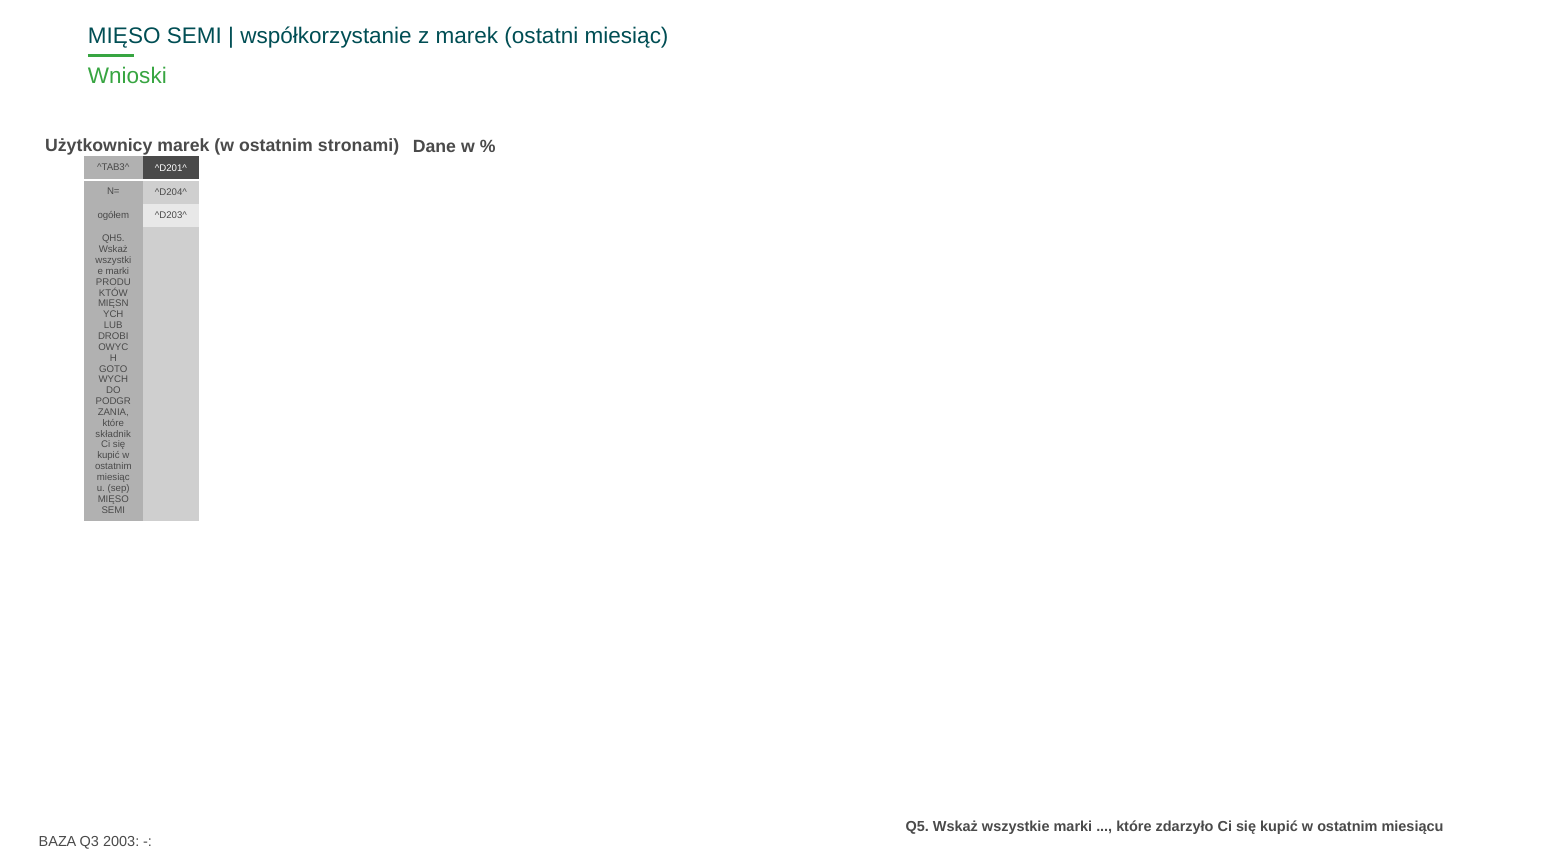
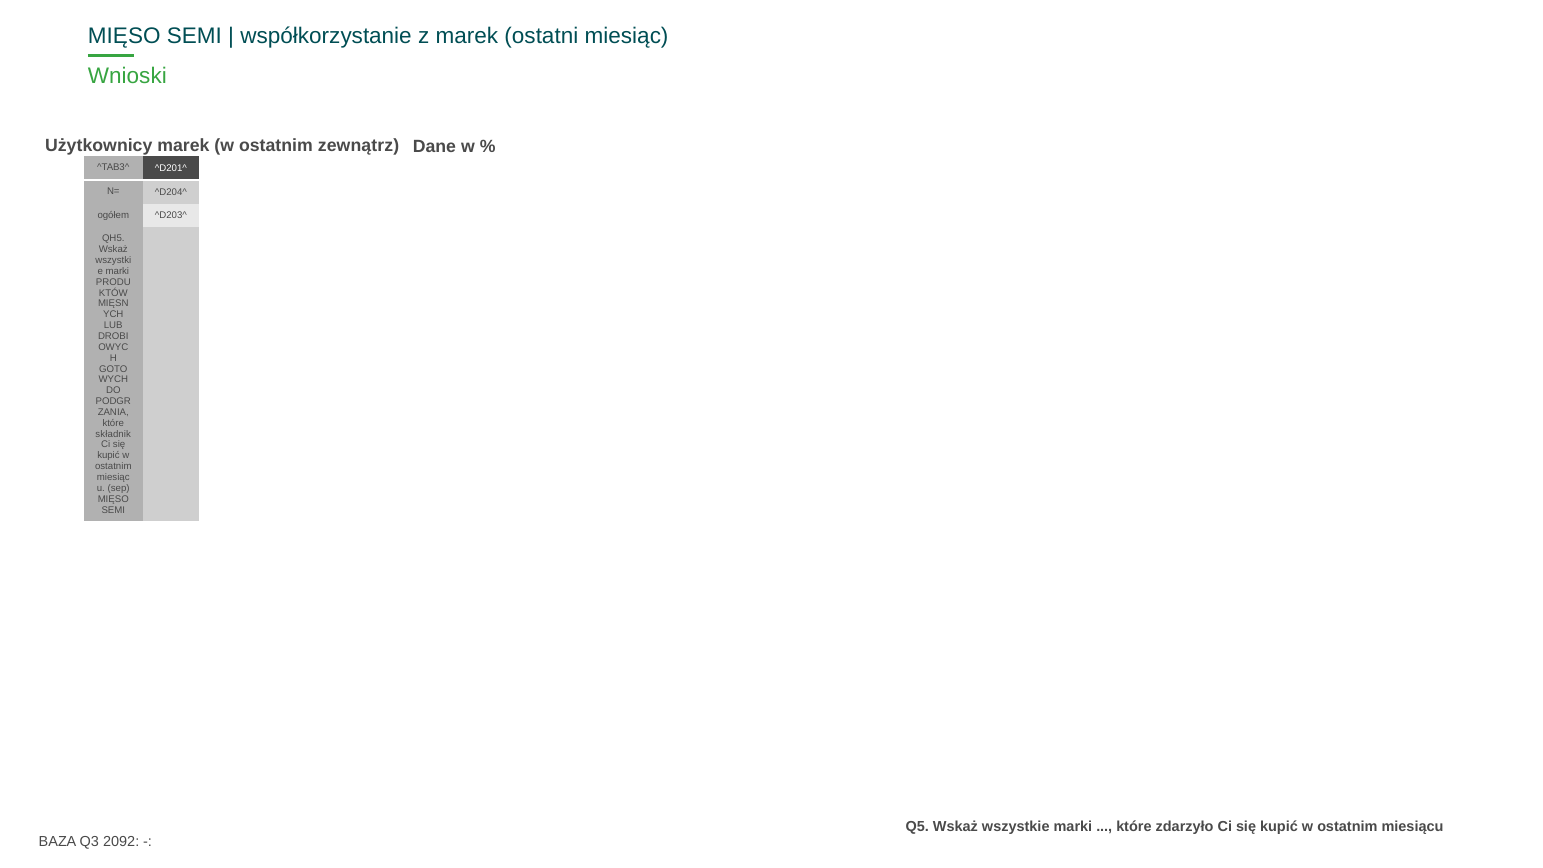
stronami: stronami -> zewnątrz
2003: 2003 -> 2092
